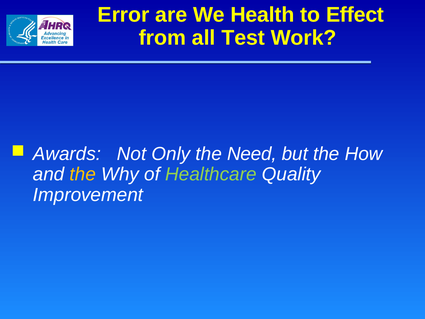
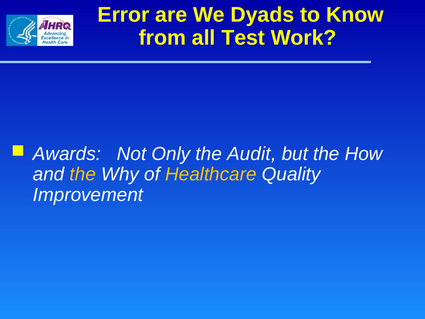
Health: Health -> Dyads
Effect: Effect -> Know
Need: Need -> Audit
Healthcare colour: light green -> yellow
